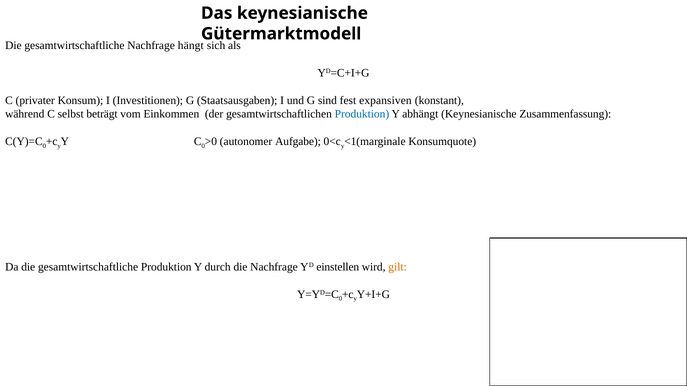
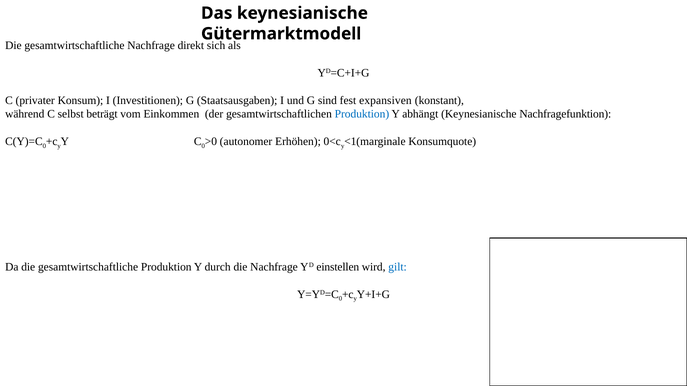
hängt: hängt -> direkt
Zusammenfassung: Zusammenfassung -> Nachfragefunktion
Aufgabe: Aufgabe -> Erhöhen
gilt colour: orange -> blue
